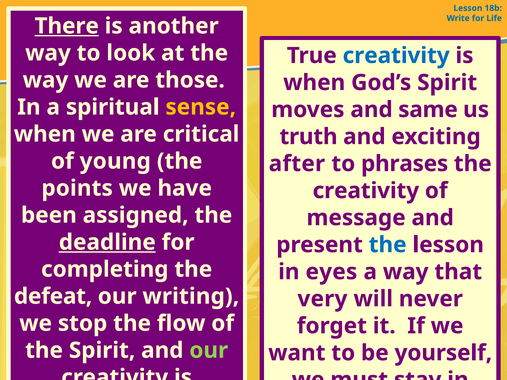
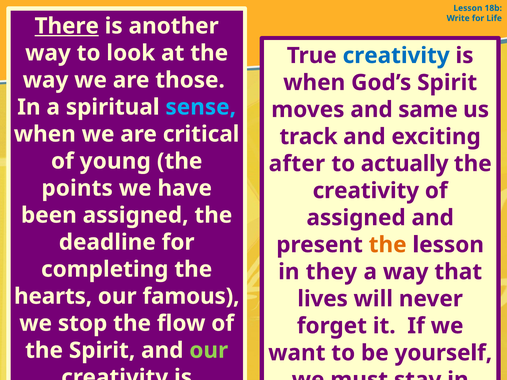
sense colour: yellow -> light blue
truth: truth -> track
phrases: phrases -> actually
message at (356, 218): message -> assigned
deadline underline: present -> none
the at (388, 245) colour: blue -> orange
eyes: eyes -> they
defeat: defeat -> hearts
writing: writing -> famous
very: very -> lives
